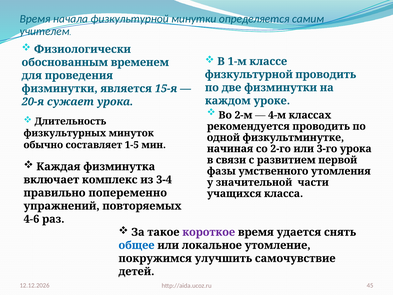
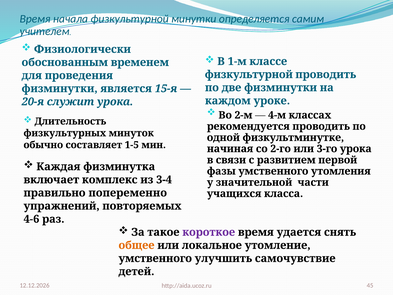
сужает: сужает -> служит
общее colour: blue -> orange
покружимся at (155, 258): покружимся -> умственного
